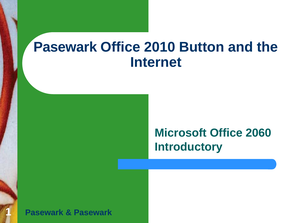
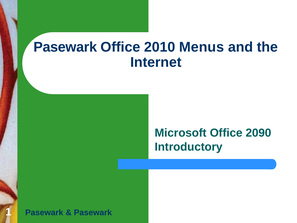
Button: Button -> Menus
2060: 2060 -> 2090
